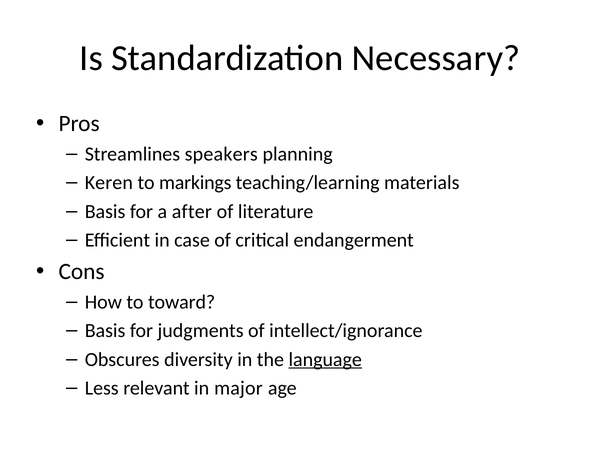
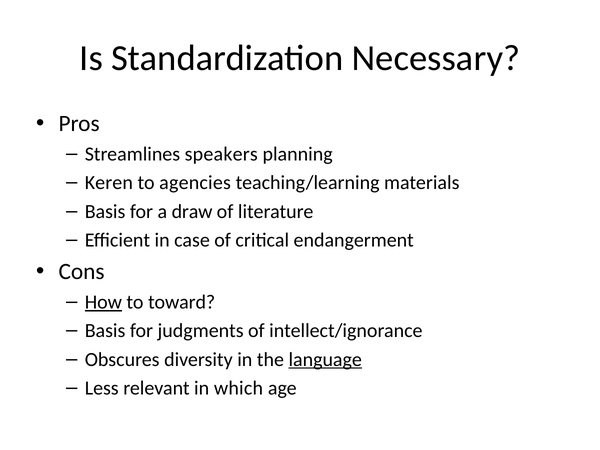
markings: markings -> agencies
after: after -> draw
How underline: none -> present
major: major -> which
